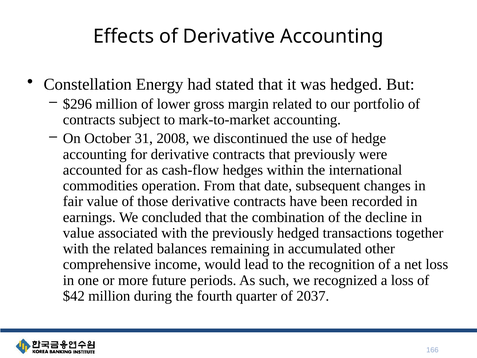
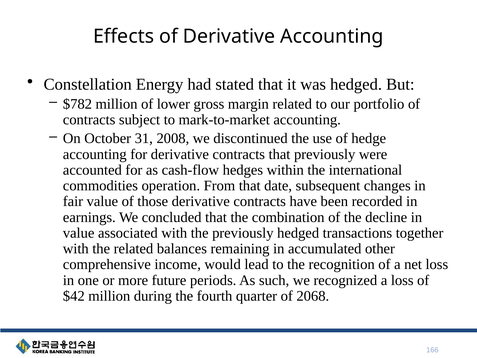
$296: $296 -> $782
2037: 2037 -> 2068
